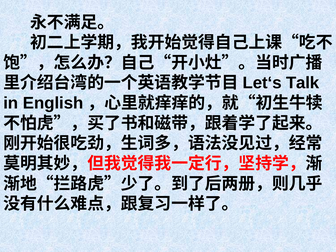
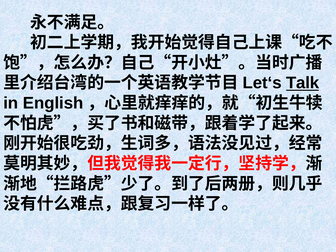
Talk underline: none -> present
